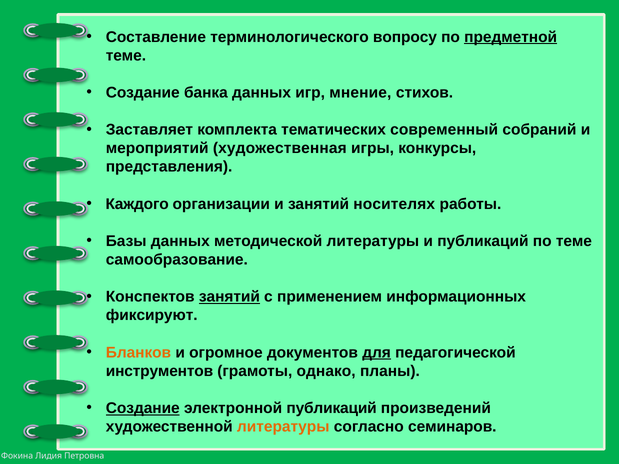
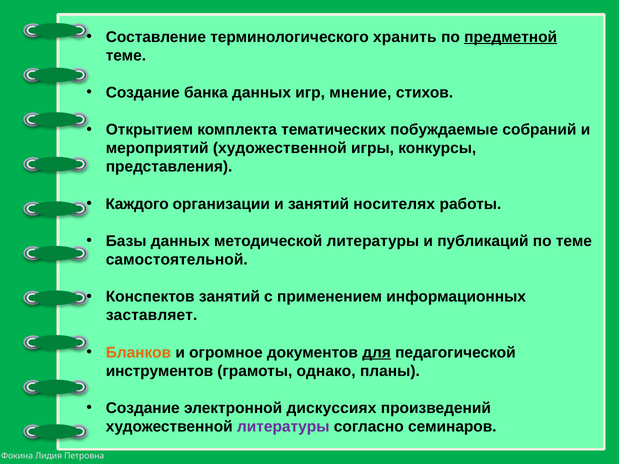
вопросу: вопросу -> хранить
Заставляет: Заставляет -> Открытием
современный: современный -> побуждаемые
мероприятий художественная: художественная -> художественной
самообразование: самообразование -> самостоятельной
занятий at (229, 297) underline: present -> none
фиксируют: фиксируют -> заставляет
Создание at (143, 408) underline: present -> none
электронной публикаций: публикаций -> дискуссиях
литературы at (283, 427) colour: orange -> purple
